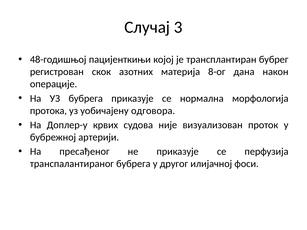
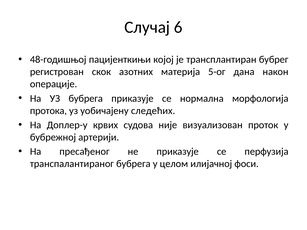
3: 3 -> 6
8-ог: 8-ог -> 5-ог
одговора: одговора -> следећих
другог: другог -> целом
